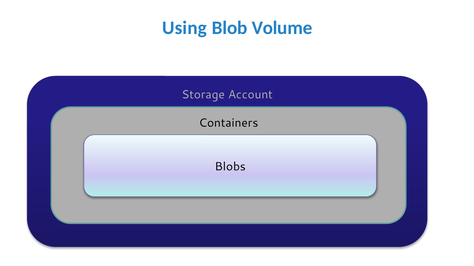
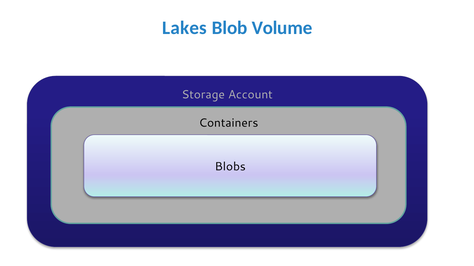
Using: Using -> Lakes
